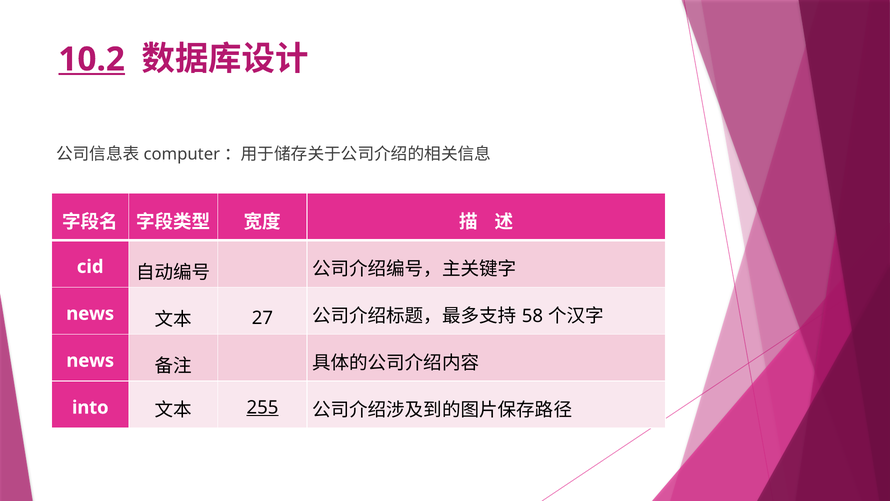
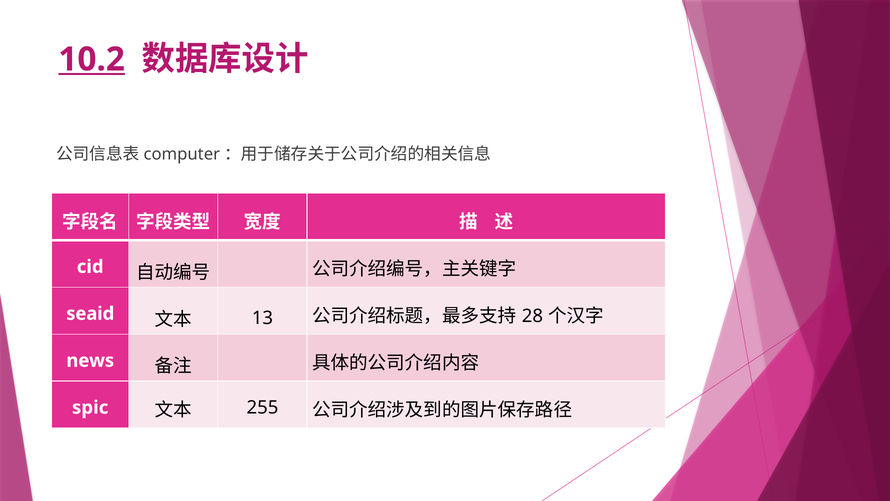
news at (90, 313): news -> seaid
27: 27 -> 13
58: 58 -> 28
into: into -> spic
255 underline: present -> none
